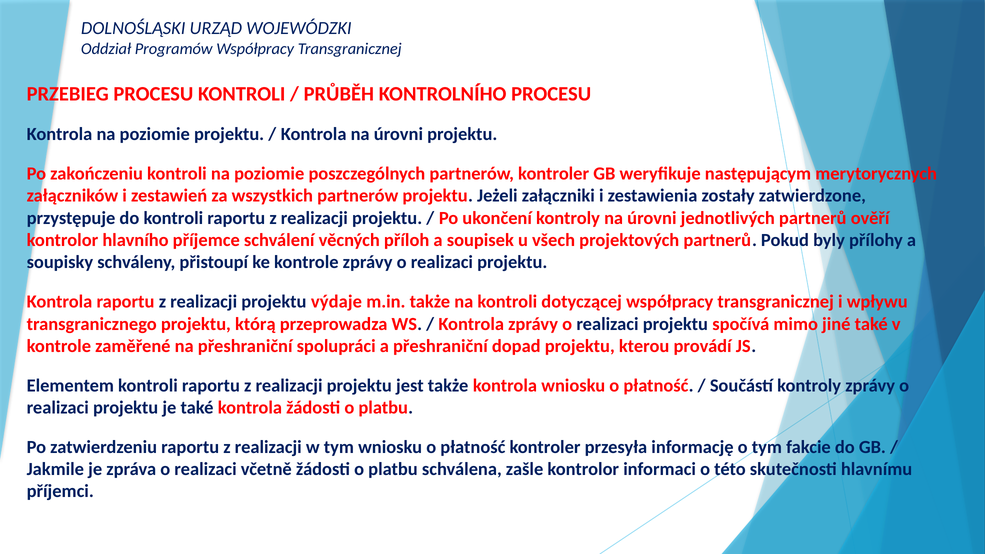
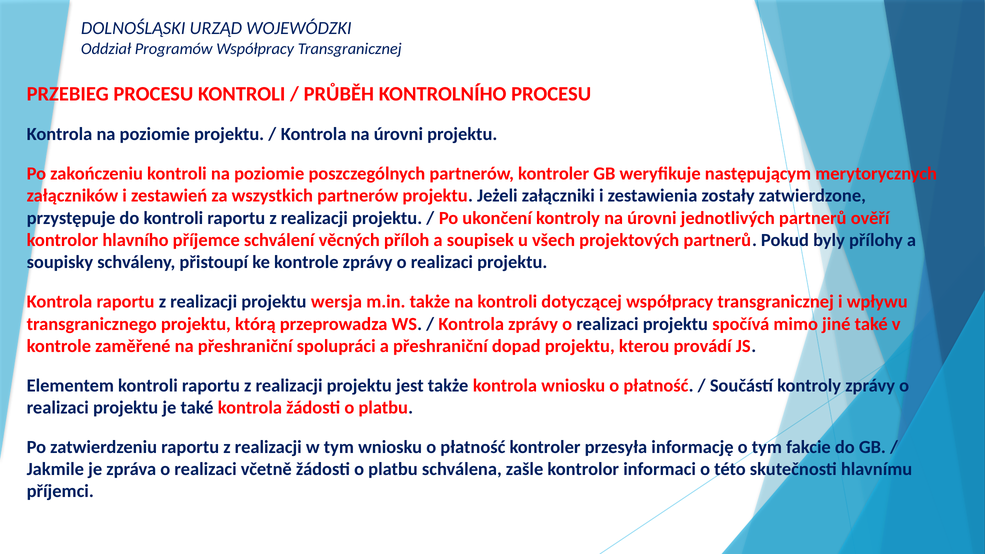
výdaje: výdaje -> wersja
